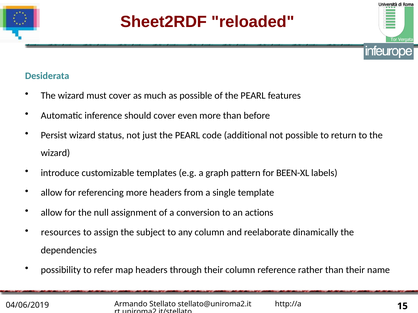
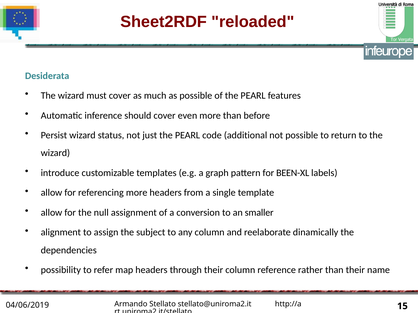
actions: actions -> smaller
resources: resources -> alignment
